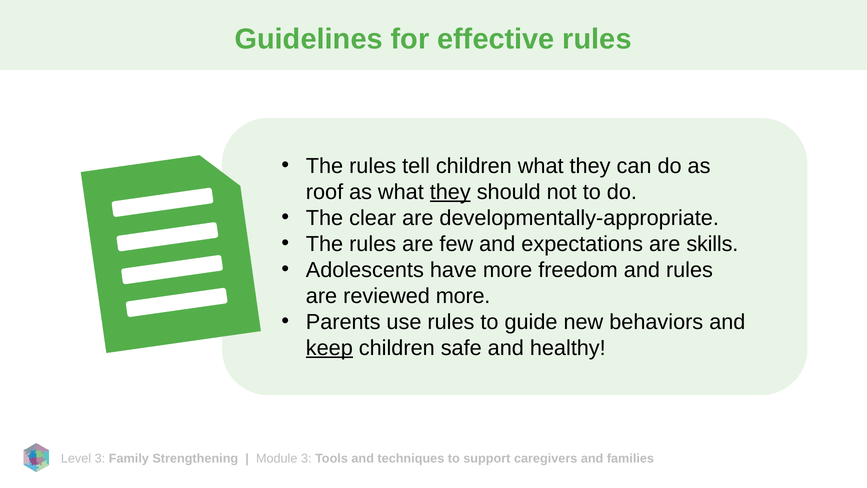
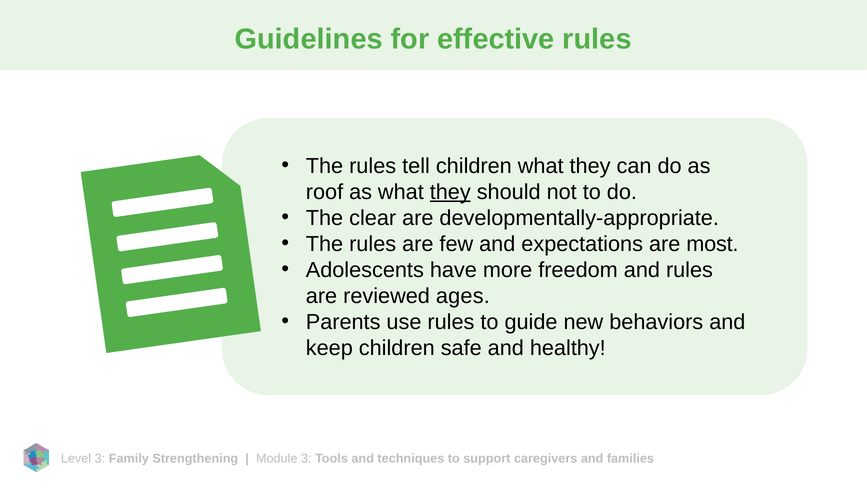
skills: skills -> most
reviewed more: more -> ages
keep underline: present -> none
